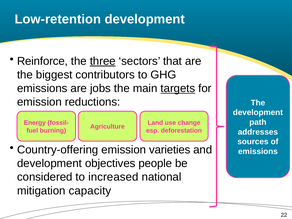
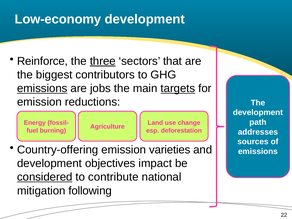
Low-retention: Low-retention -> Low-economy
emissions at (42, 88) underline: none -> present
people: people -> impact
considered underline: none -> present
increased: increased -> contribute
capacity: capacity -> following
